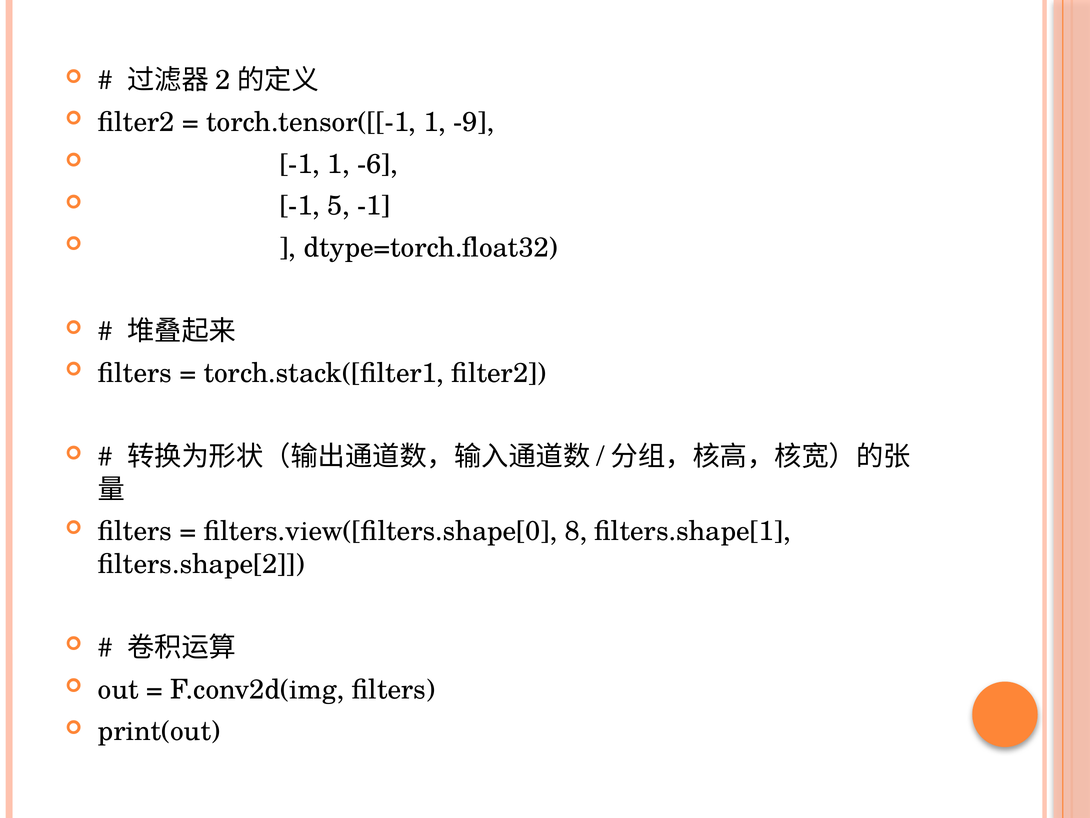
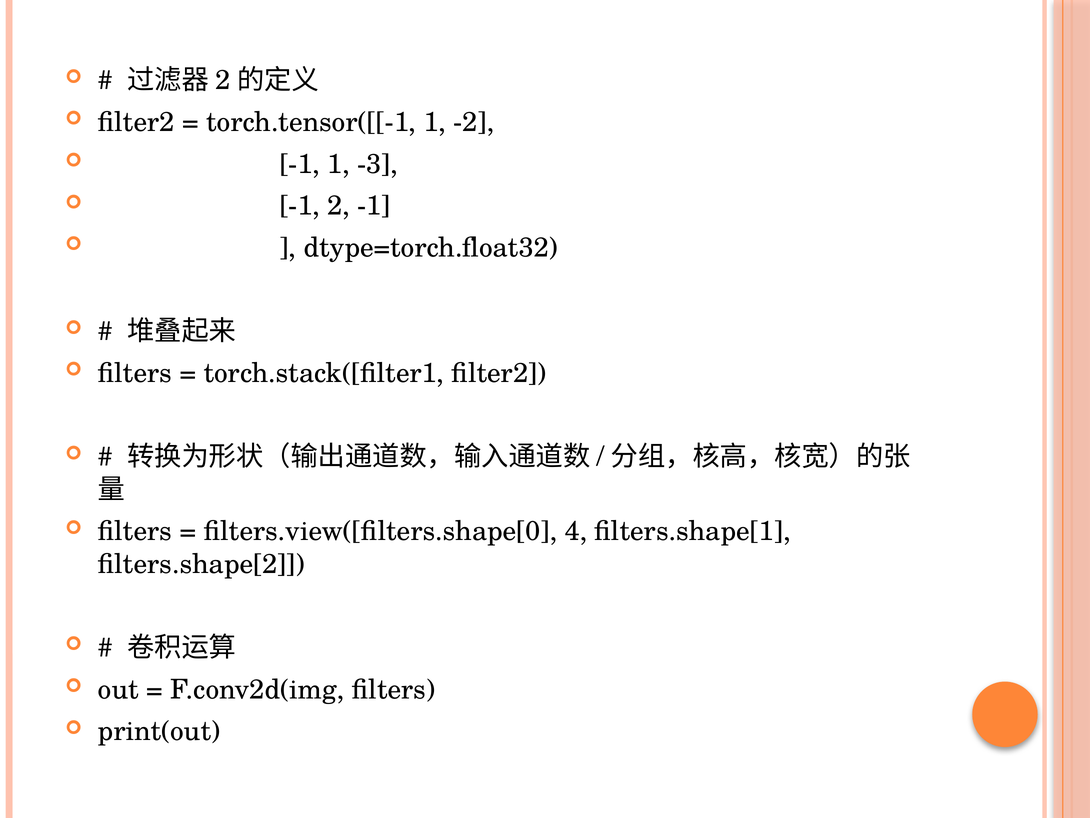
-9: -9 -> -2
-6: -6 -> -3
5: 5 -> 2
8: 8 -> 4
